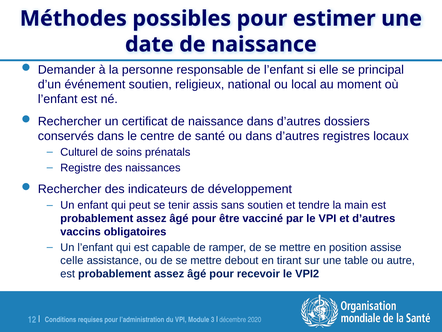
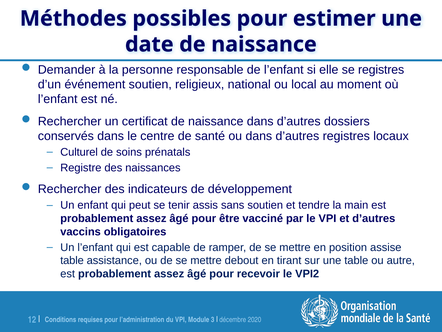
se principal: principal -> registres
celle at (72, 260): celle -> table
